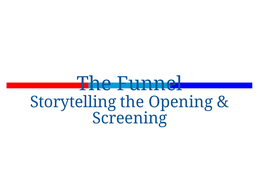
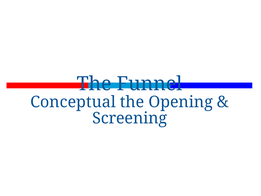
Storytelling: Storytelling -> Conceptual
